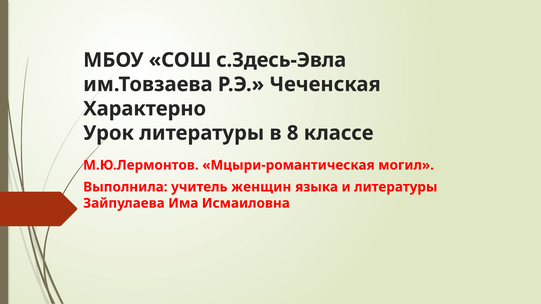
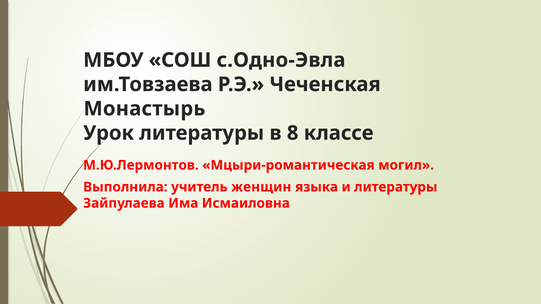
с.Здесь-Эвла: с.Здесь-Эвла -> с.Одно-Эвла
Характерно: Характерно -> Монастырь
